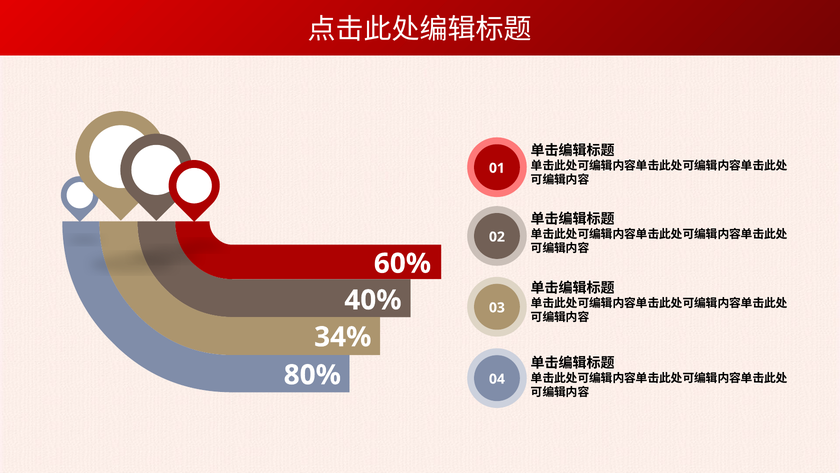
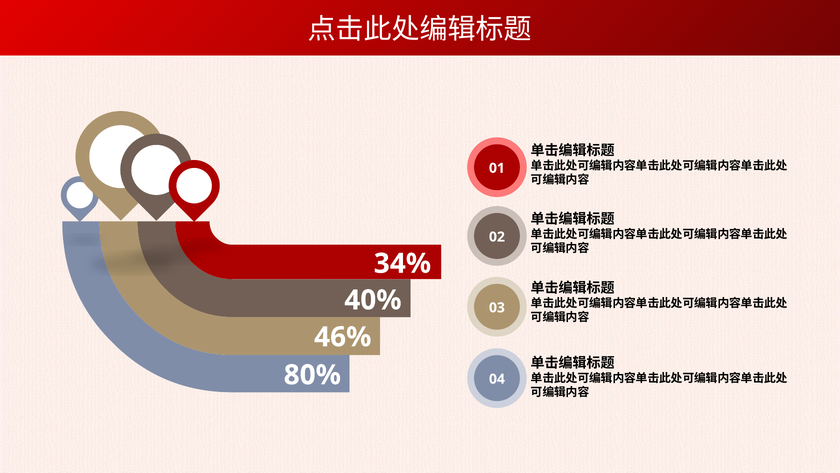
60%: 60% -> 34%
34%: 34% -> 46%
